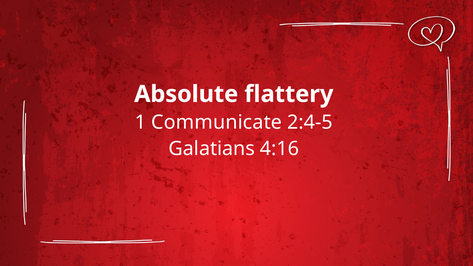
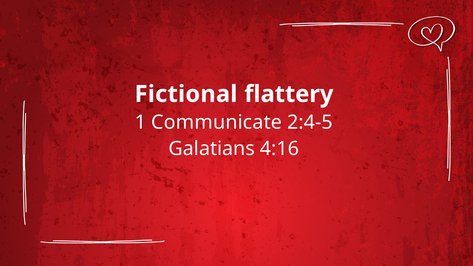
Absolute: Absolute -> Fictional
